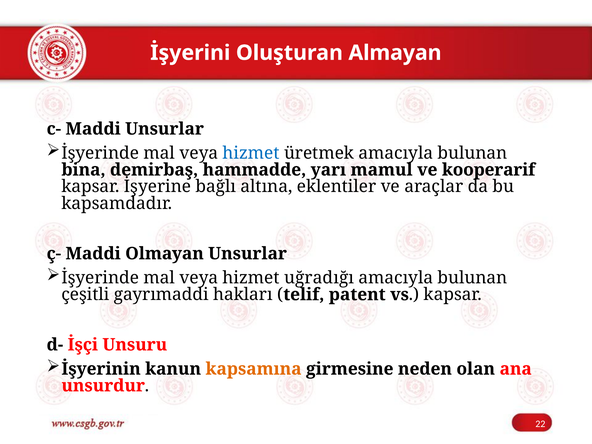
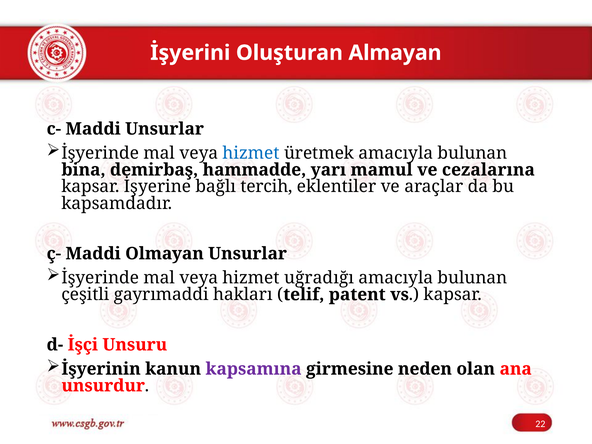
kooperarif: kooperarif -> cezalarına
altına: altına -> tercih
kapsamına colour: orange -> purple
